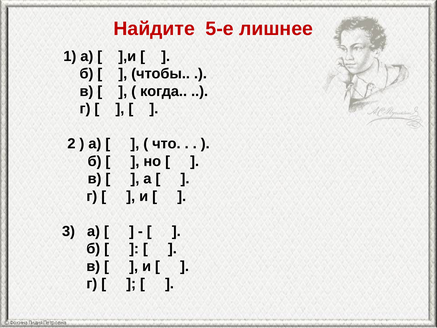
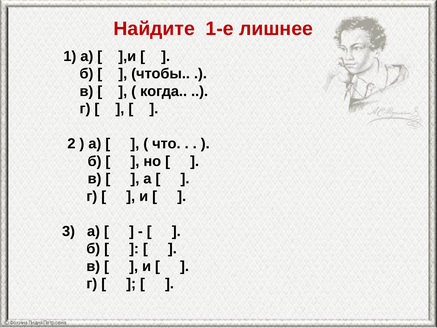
5-е: 5-е -> 1-е
